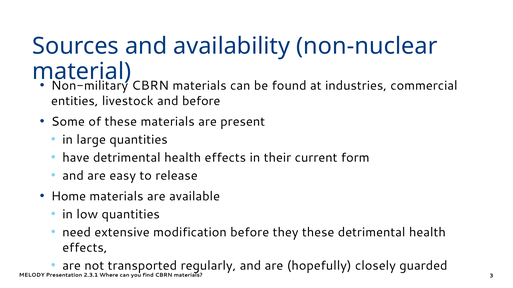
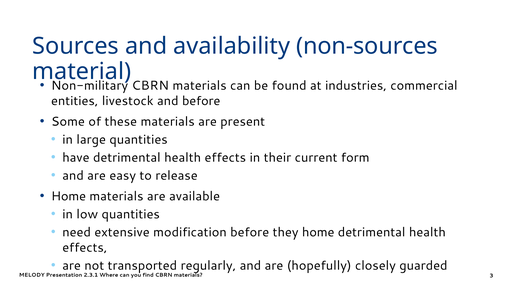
non-nuclear: non-nuclear -> non-sources
they these: these -> home
